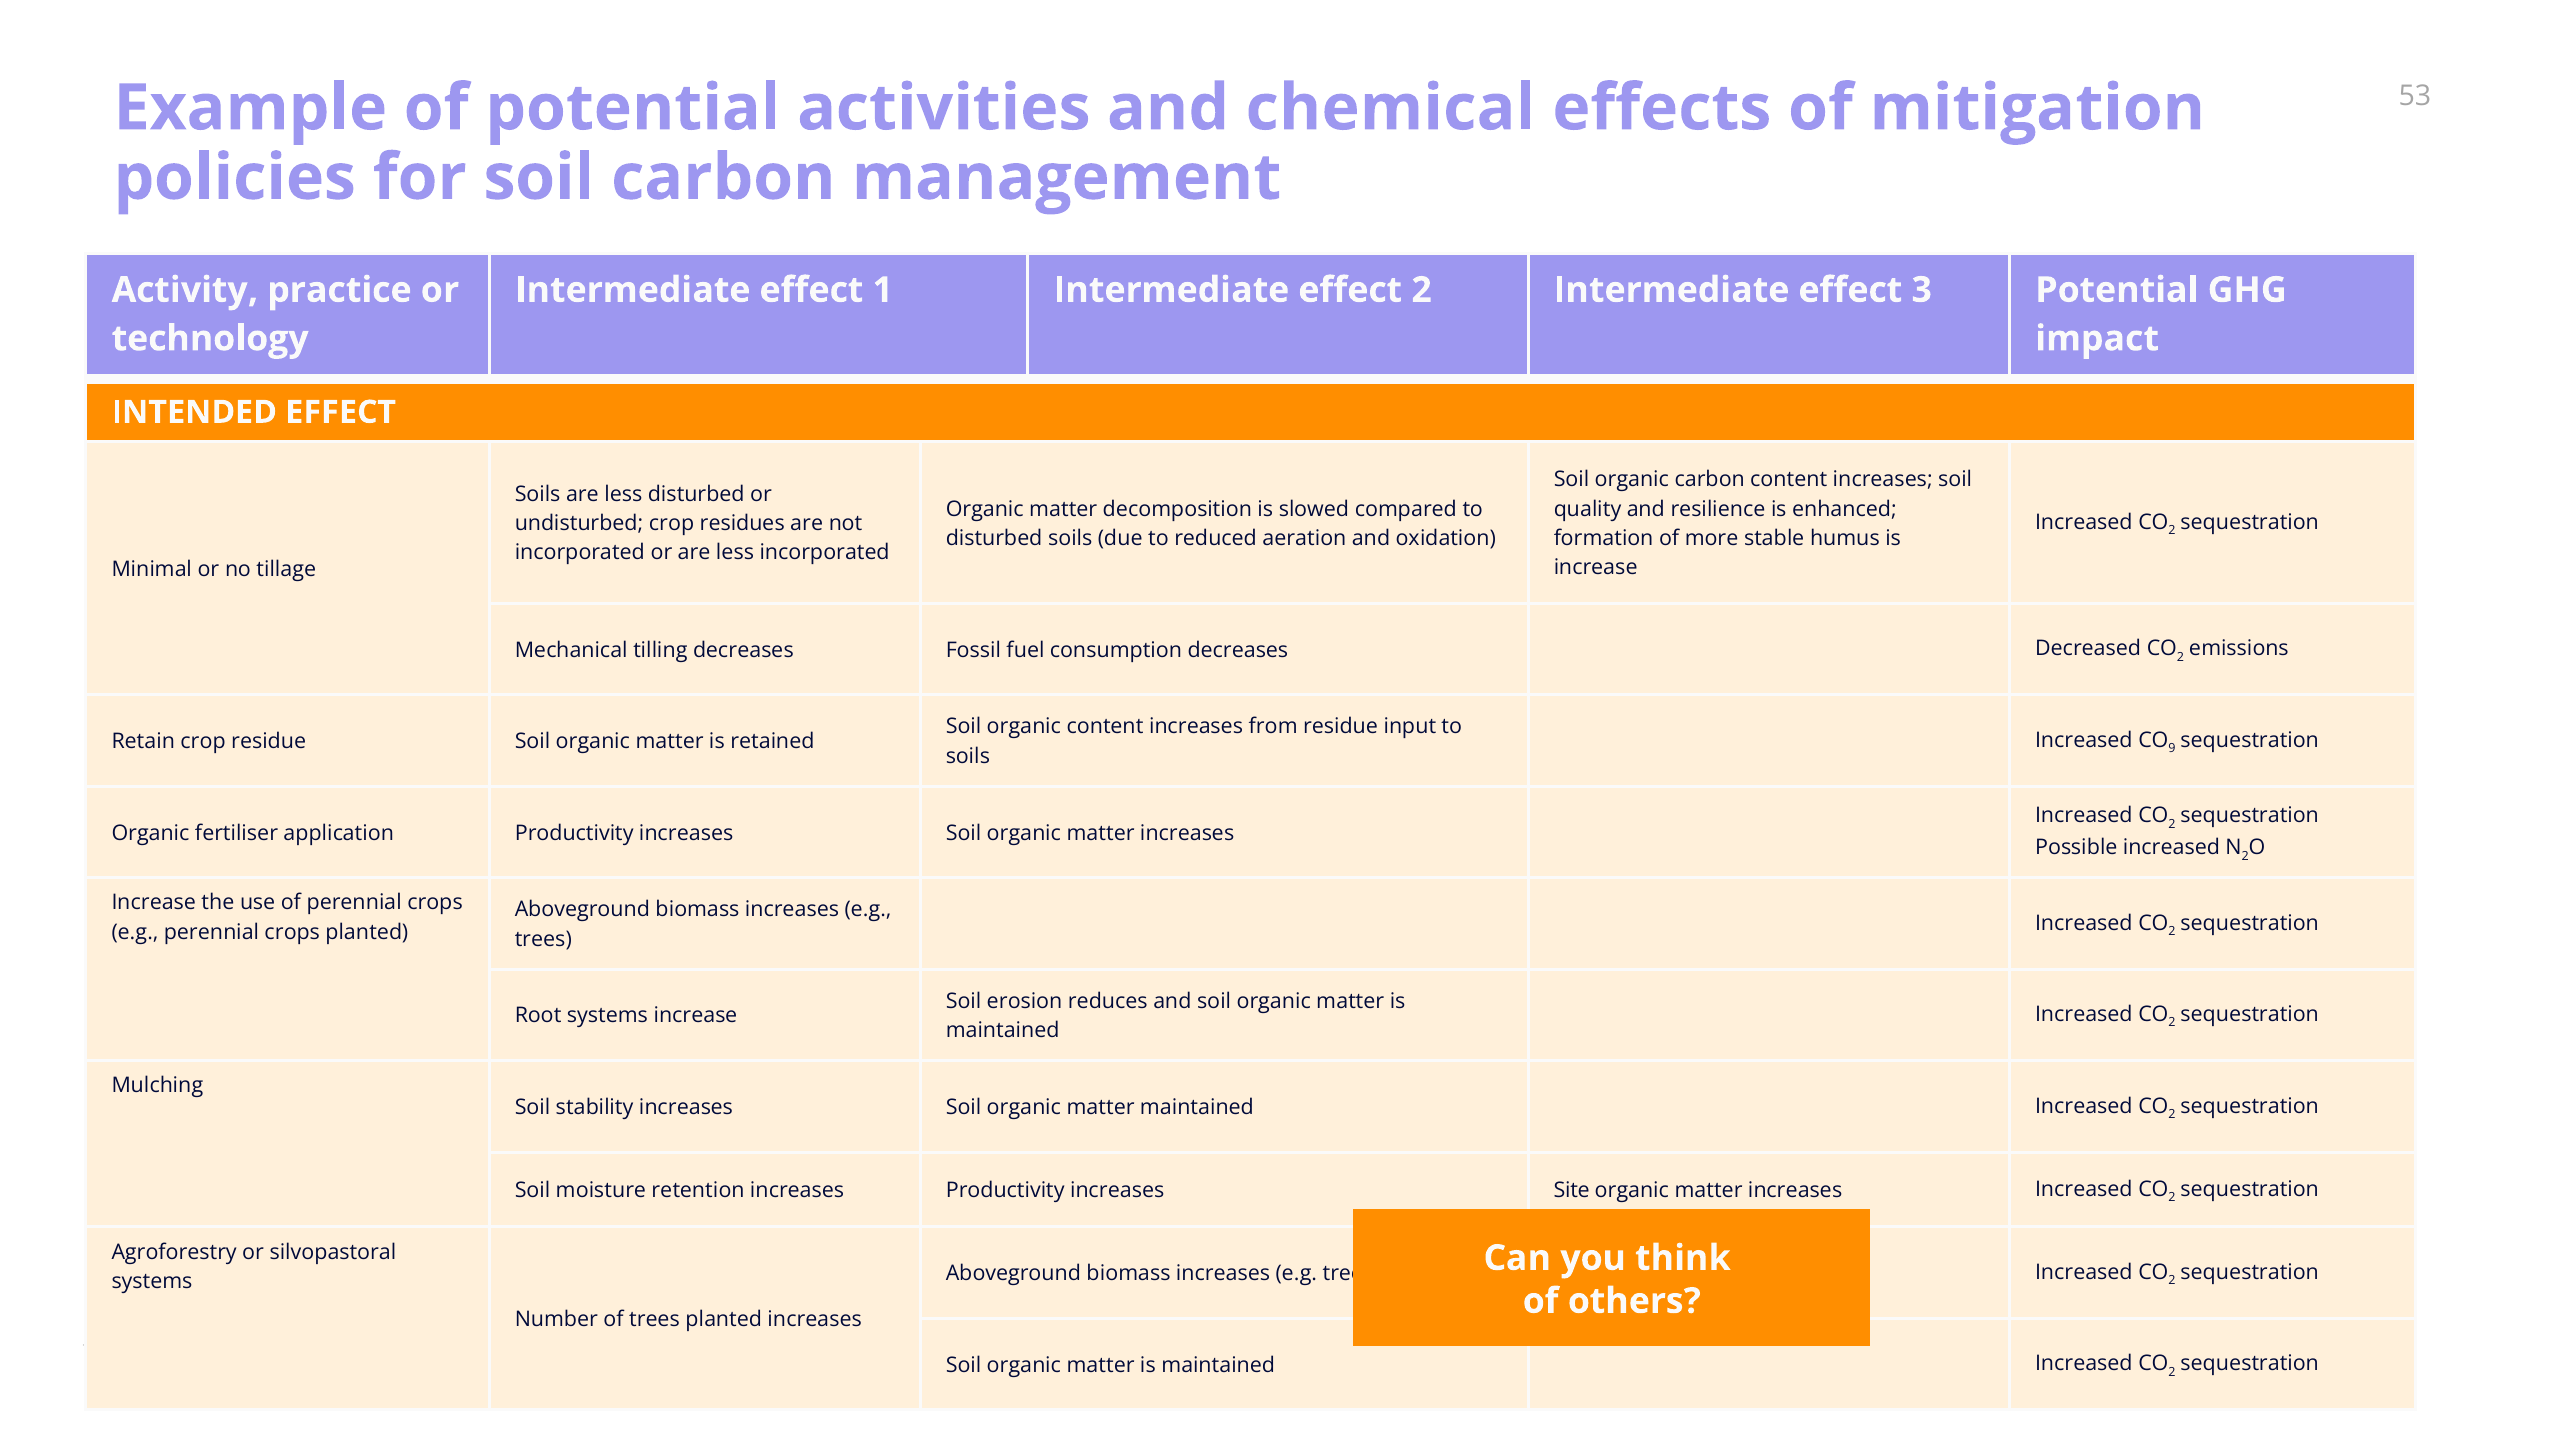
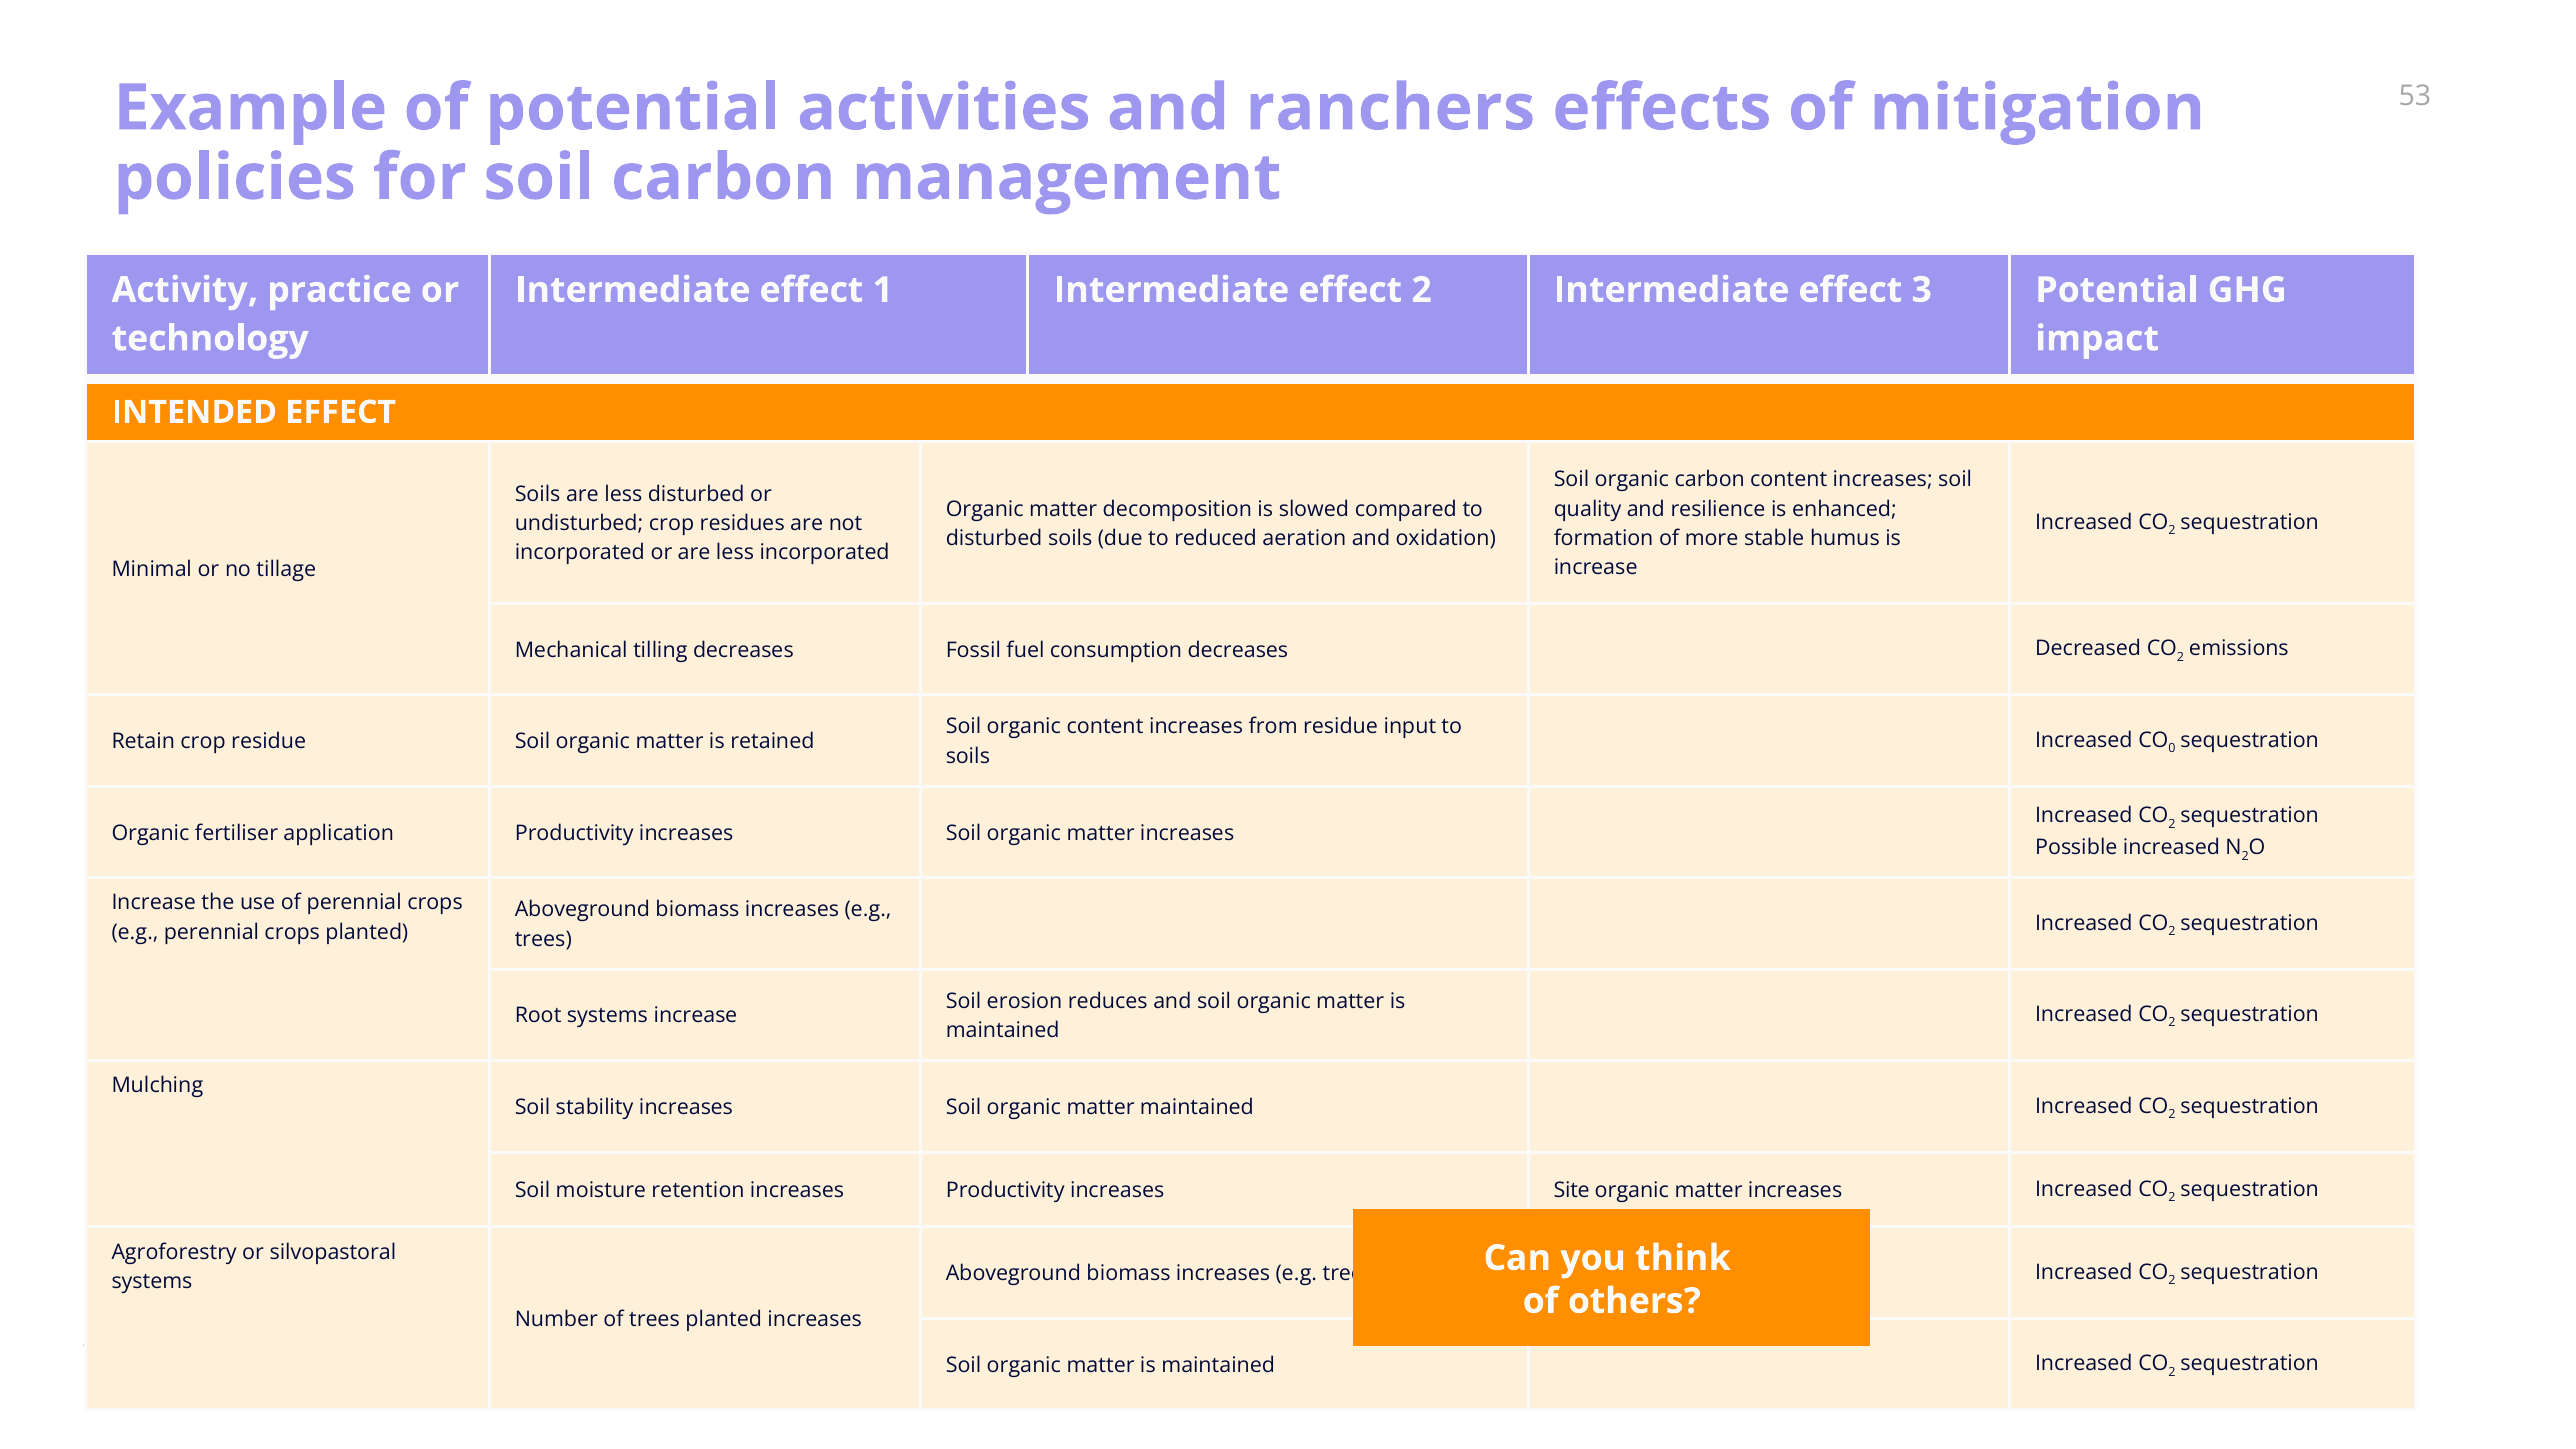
chemical: chemical -> ranchers
9: 9 -> 0
